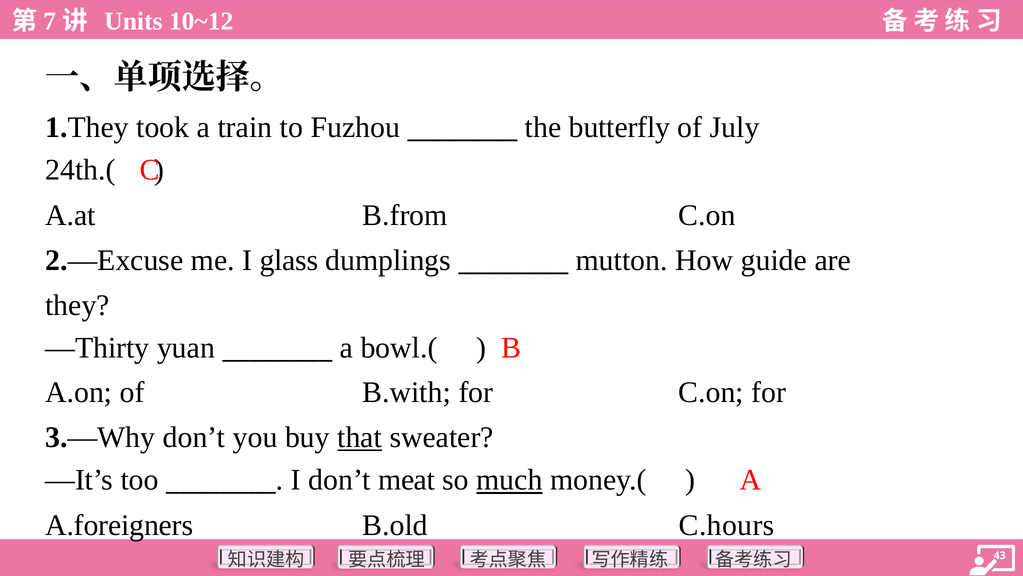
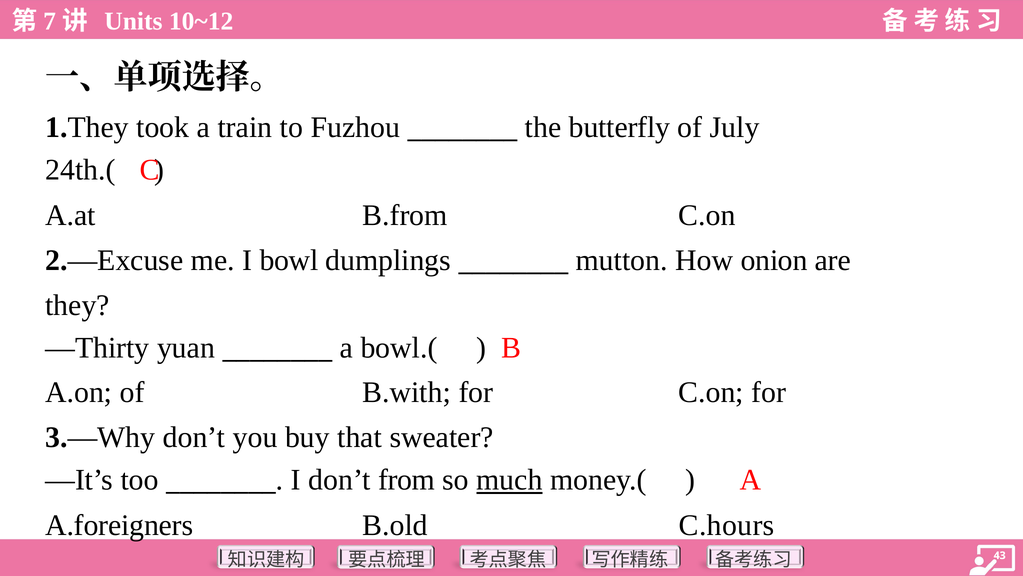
glass: glass -> bowl
guide: guide -> onion
that underline: present -> none
meat: meat -> from
